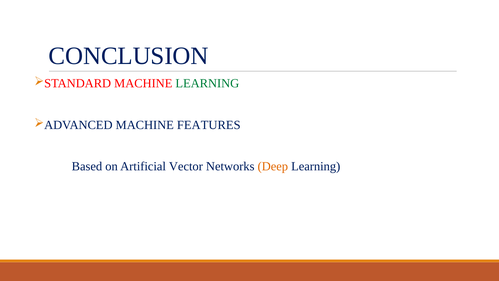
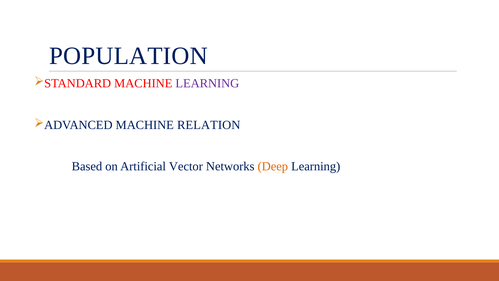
CONCLUSION: CONCLUSION -> POPULATION
LEARNING at (207, 83) colour: green -> purple
FEATURES: FEATURES -> RELATION
